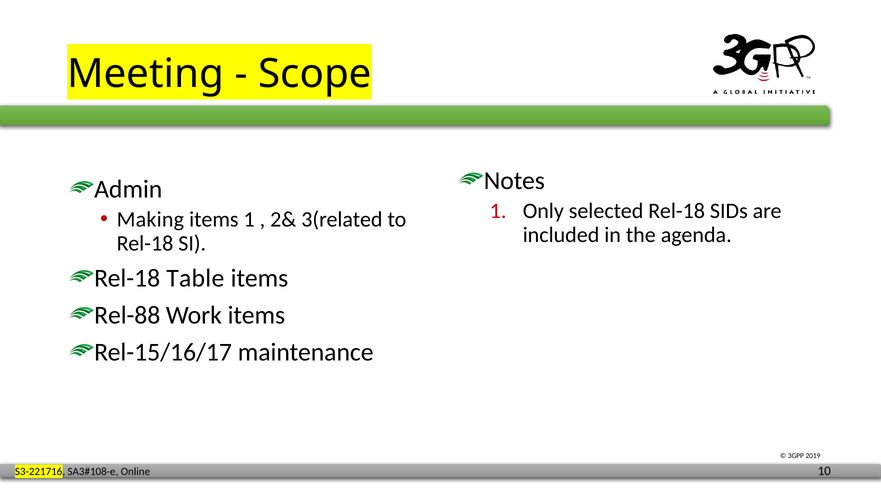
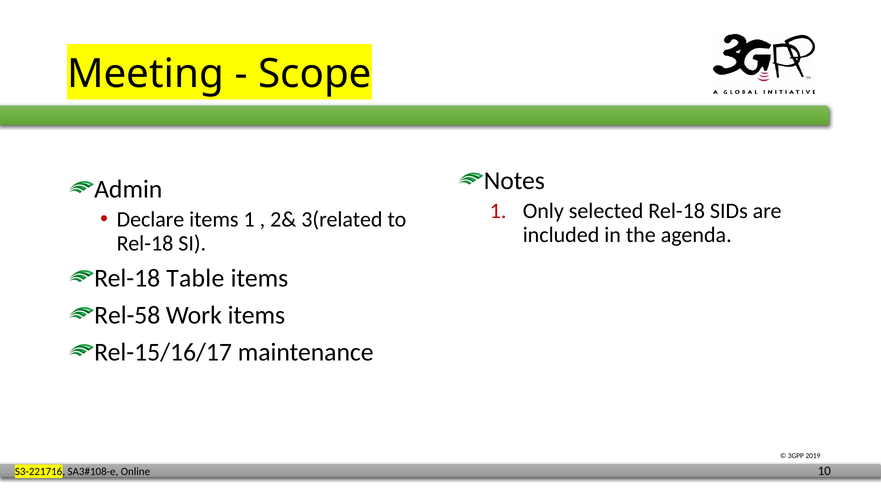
Making: Making -> Declare
Rel-88: Rel-88 -> Rel-58
